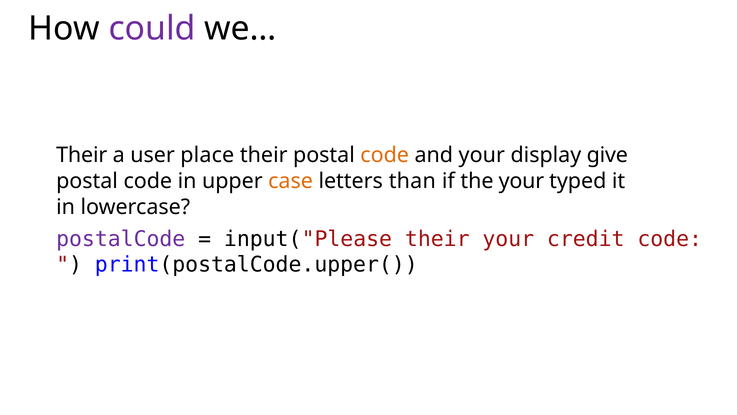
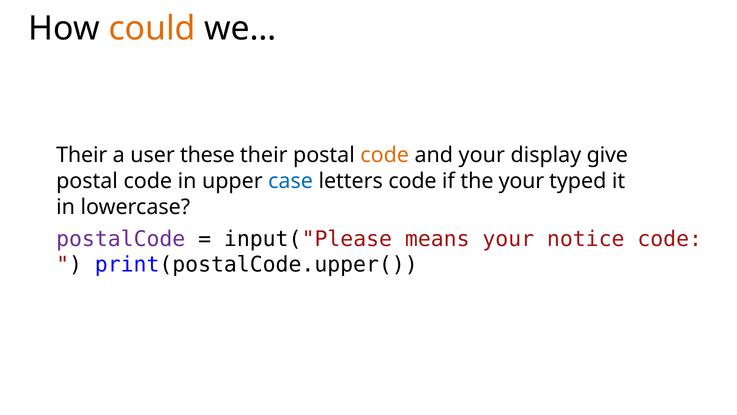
could colour: purple -> orange
place: place -> these
case colour: orange -> blue
letters than: than -> code
input("Please their: their -> means
credit: credit -> notice
